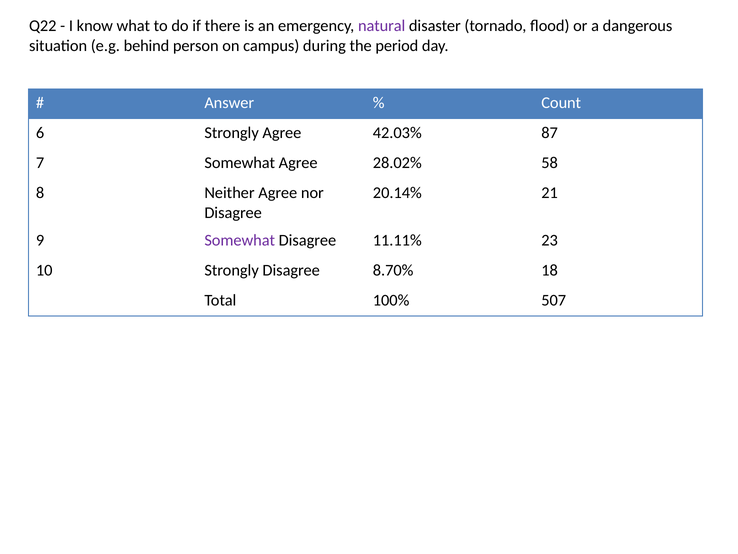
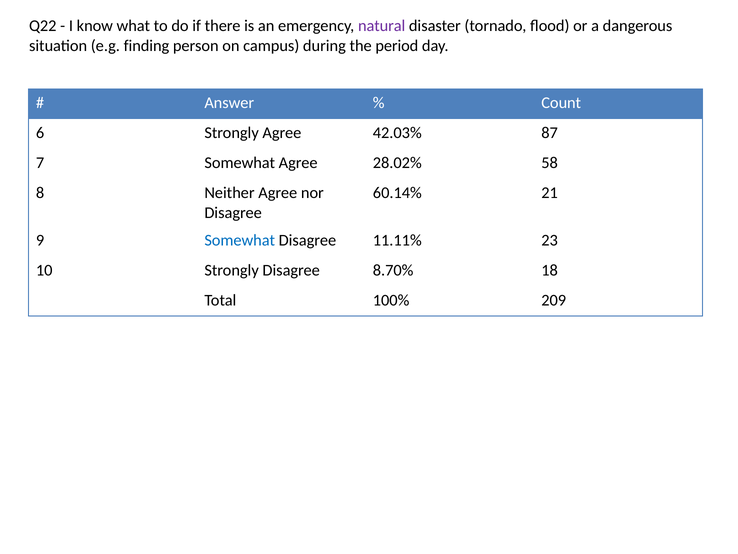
behind: behind -> finding
20.14%: 20.14% -> 60.14%
Somewhat at (240, 240) colour: purple -> blue
507: 507 -> 209
